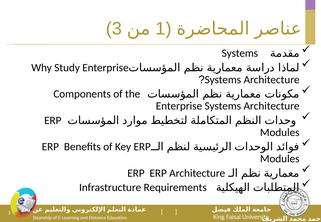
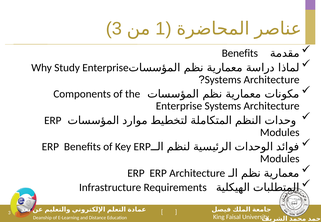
Systems at (240, 53): Systems -> Benefits
